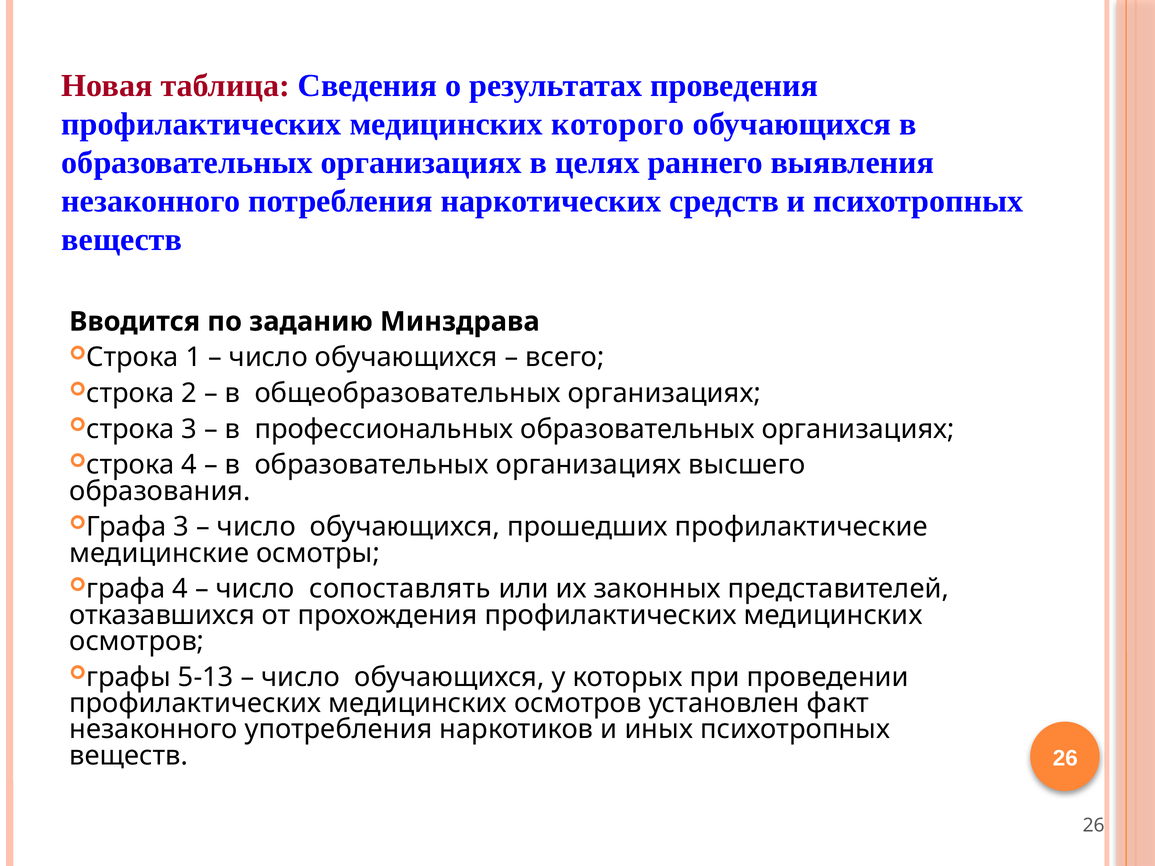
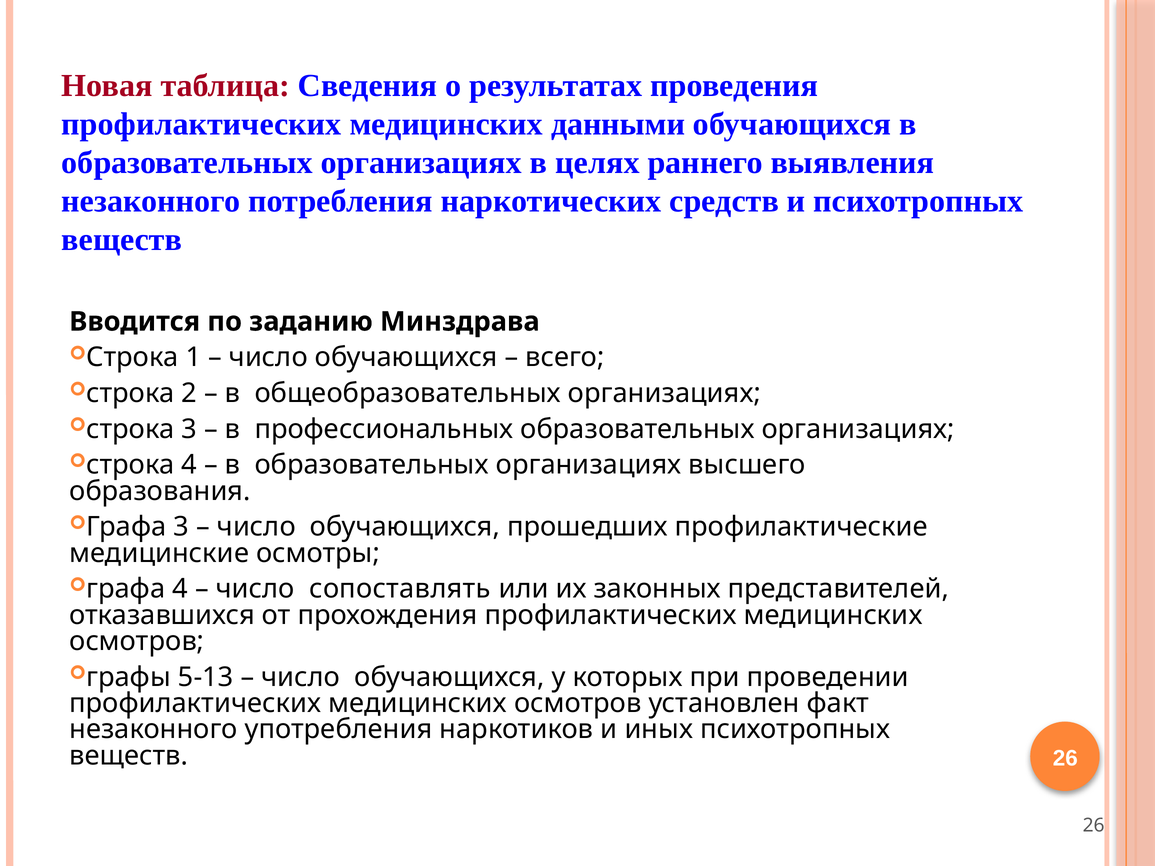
которого: которого -> данными
